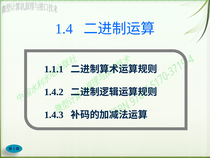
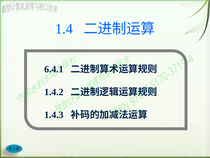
1.1.1: 1.1.1 -> 6.4.1
